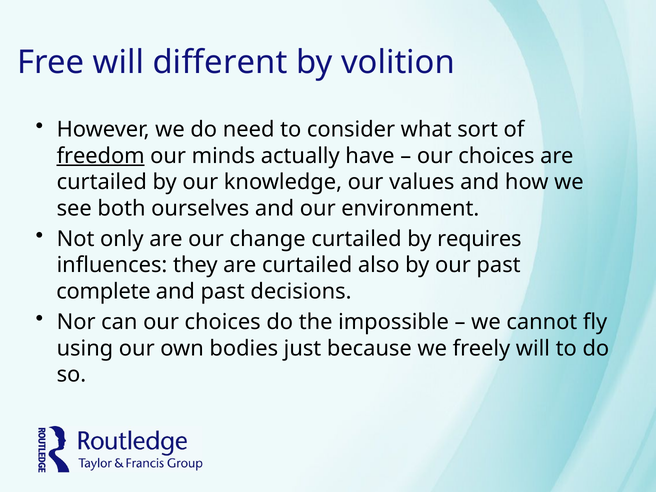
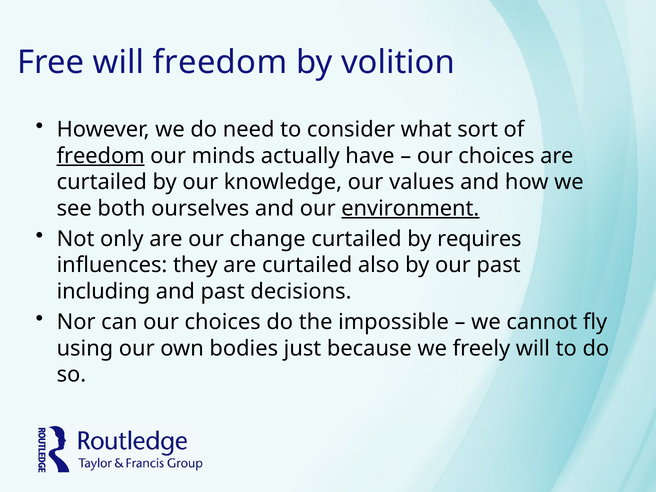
will different: different -> freedom
environment underline: none -> present
complete: complete -> including
